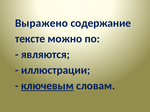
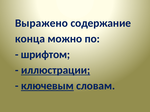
тексте: тексте -> конца
являются: являются -> шрифтом
иллюстрации underline: none -> present
